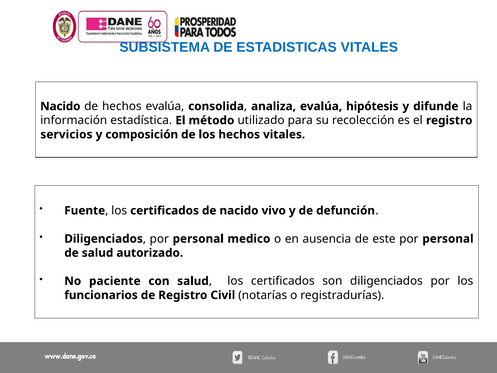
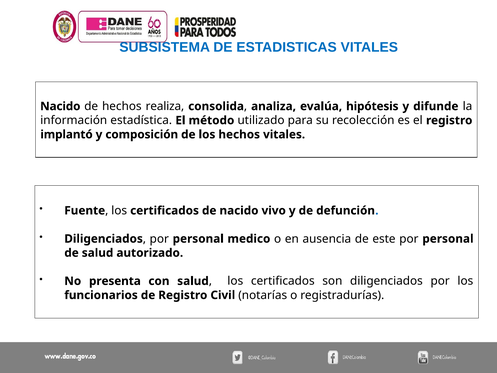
hechos evalúa: evalúa -> realiza
servicios: servicios -> implantó
paciente: paciente -> presenta
